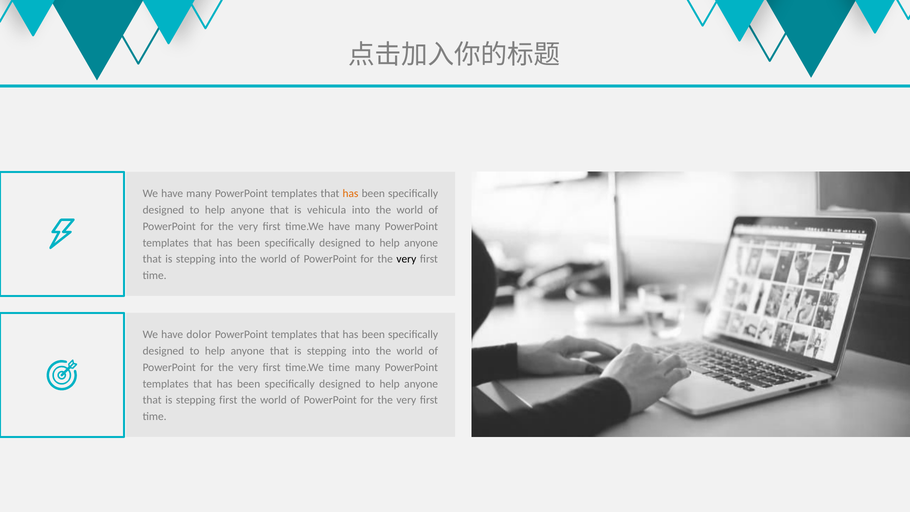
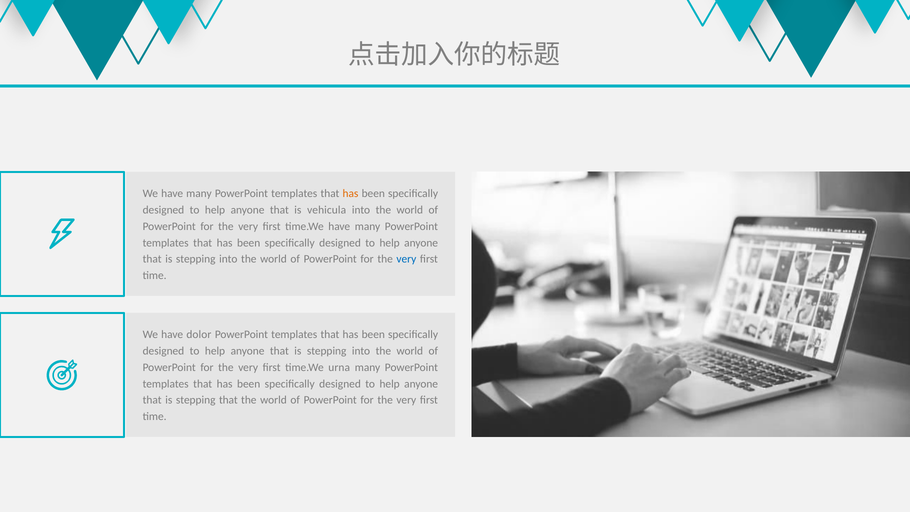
very at (406, 259) colour: black -> blue
time.We time: time -> urna
stepping first: first -> that
